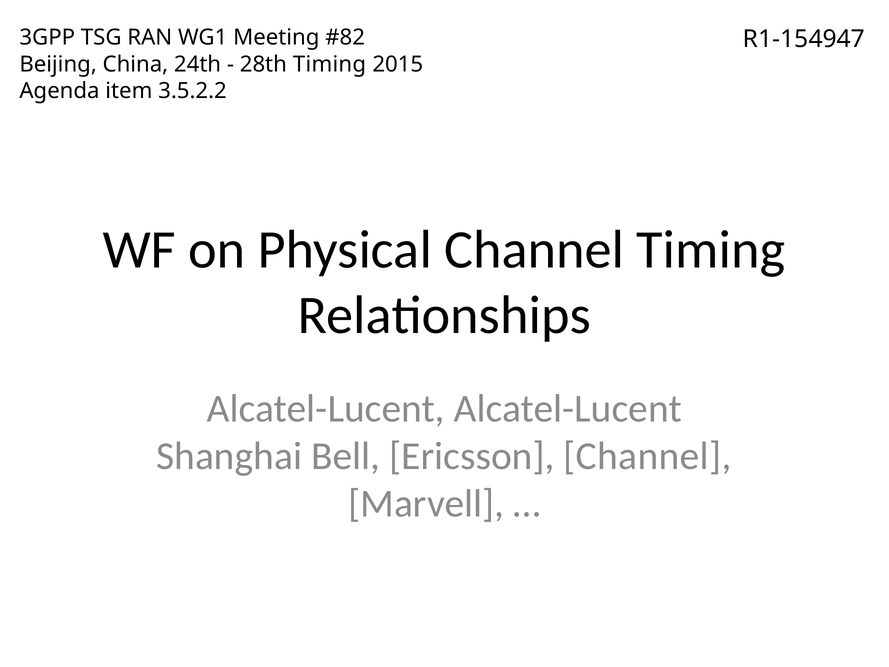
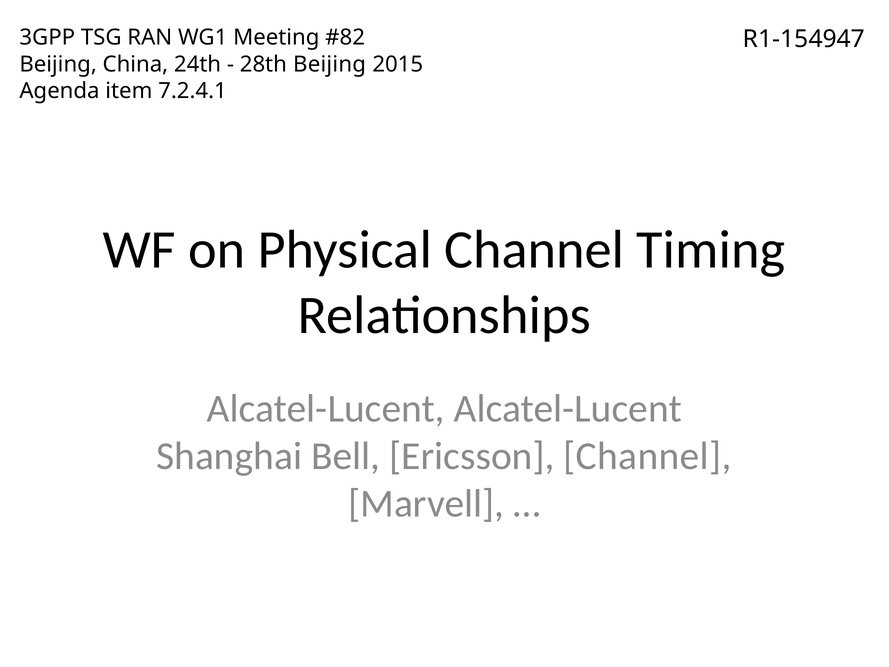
28th Timing: Timing -> Beijing
3.5.2.2: 3.5.2.2 -> 7.2.4.1
